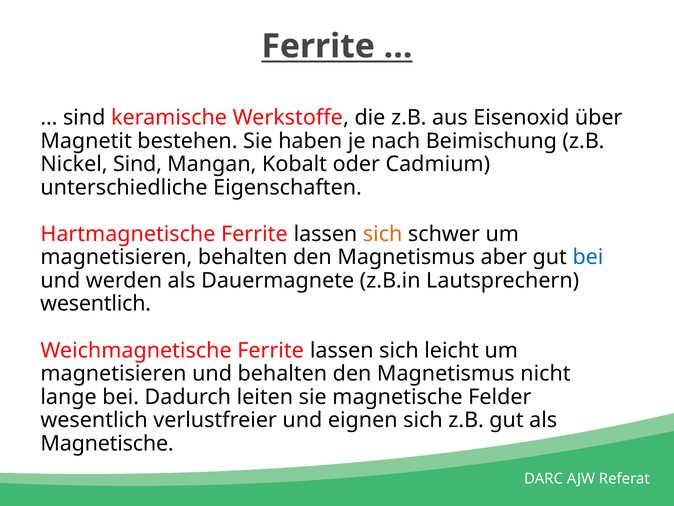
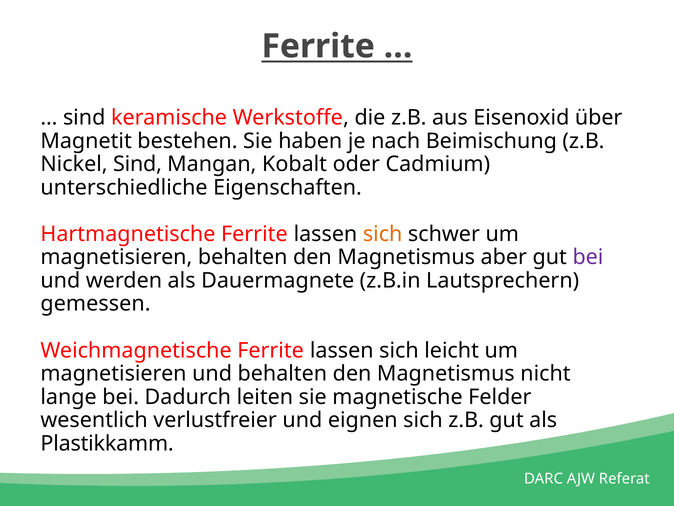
bei at (588, 257) colour: blue -> purple
wesentlich at (96, 304): wesentlich -> gemessen
Magnetische at (107, 443): Magnetische -> Plastikkamm
